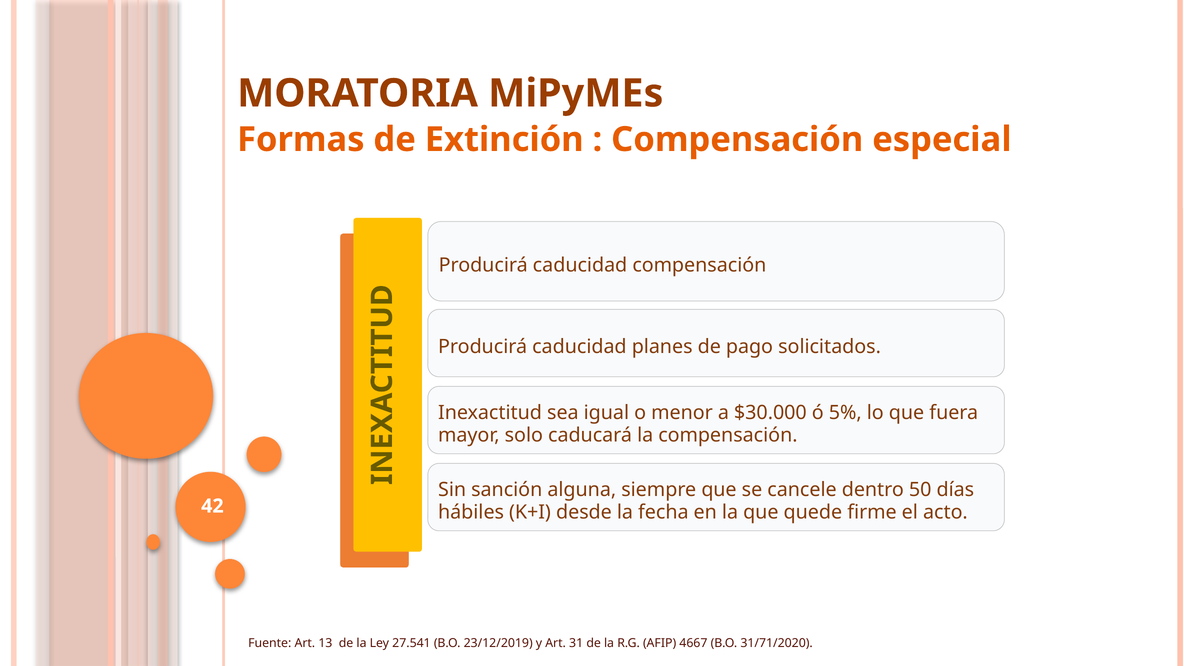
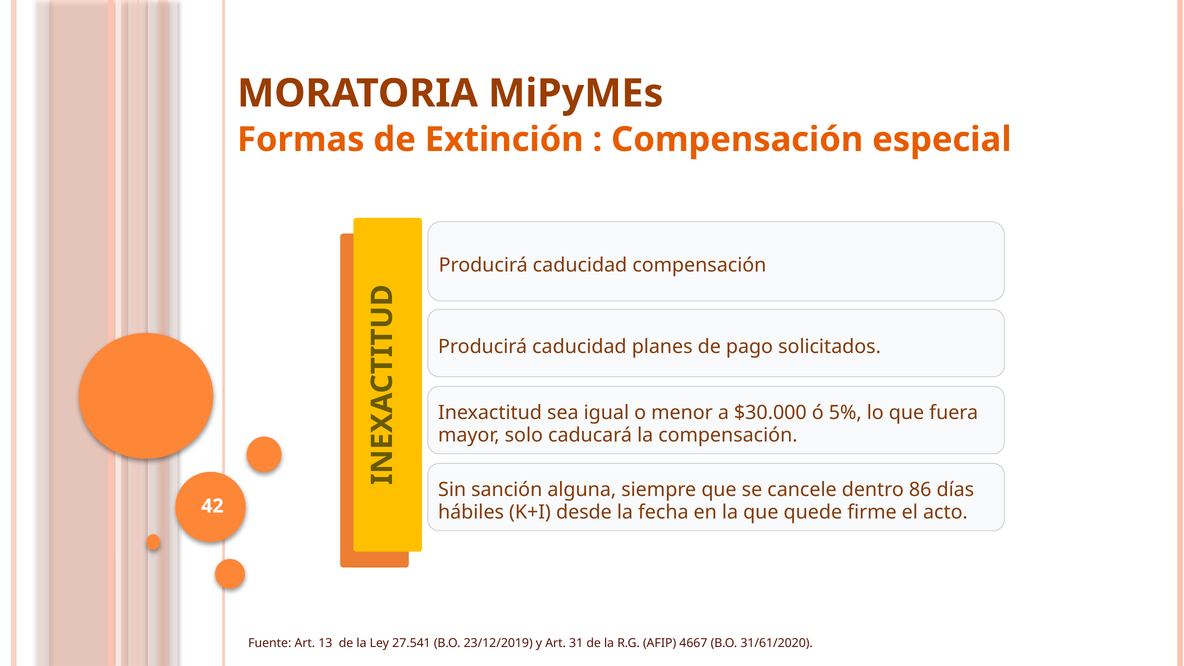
50: 50 -> 86
31/71/2020: 31/71/2020 -> 31/61/2020
